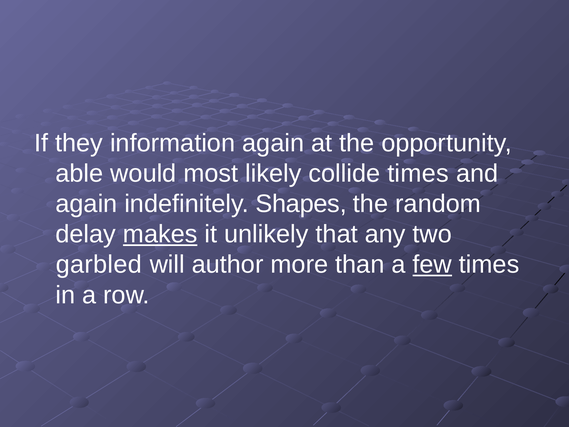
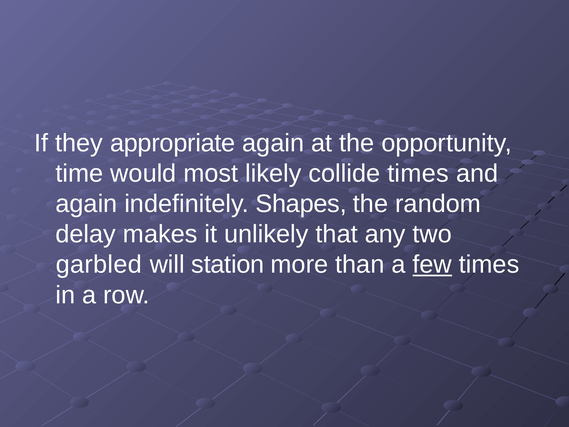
information: information -> appropriate
able: able -> time
makes underline: present -> none
author: author -> station
